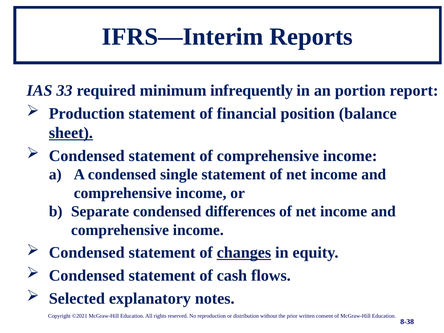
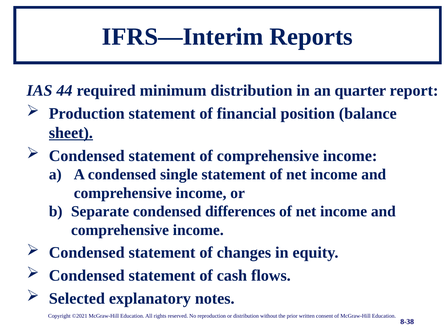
33: 33 -> 44
minimum infrequently: infrequently -> distribution
portion: portion -> quarter
changes underline: present -> none
